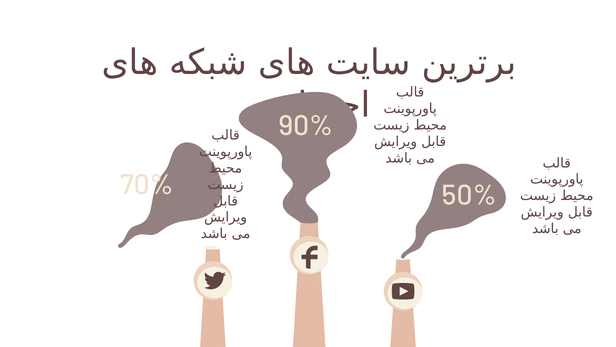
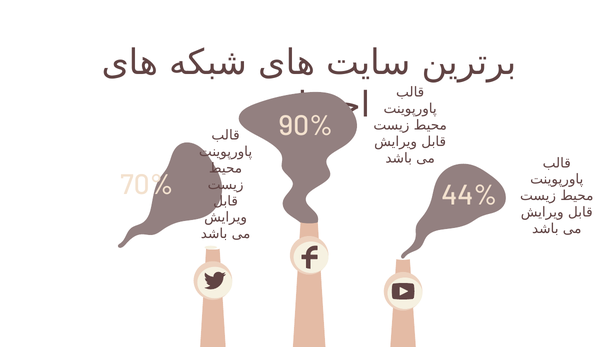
50%: 50% -> 44%
